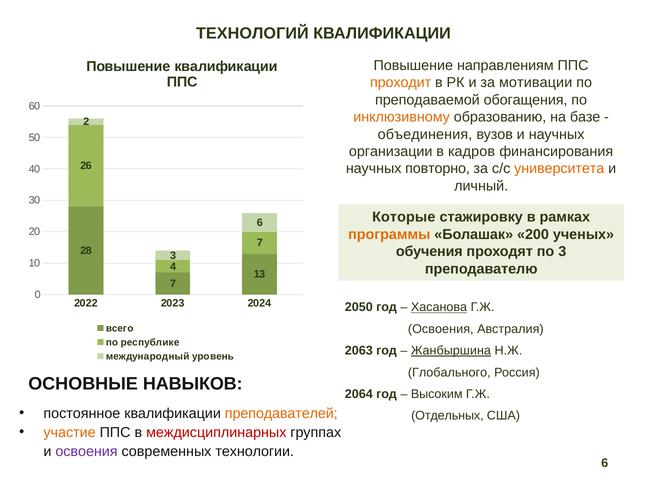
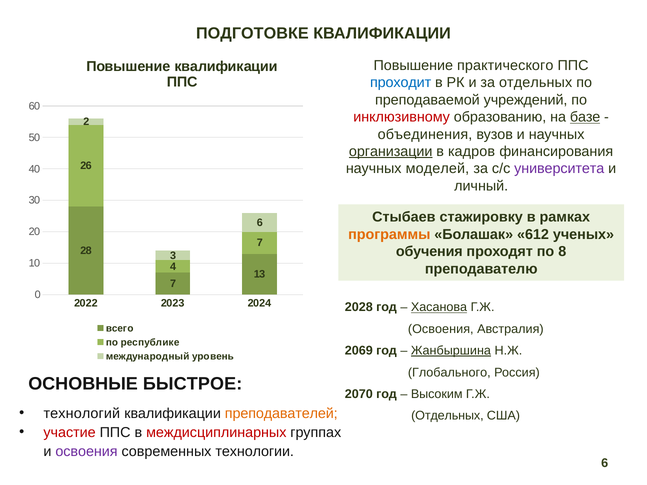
ТЕХНОЛОГИЙ: ТЕХНОЛОГИЙ -> ПОДГОТОВКЕ
направлениям: направлениям -> практического
проходит colour: orange -> blue
за мотивации: мотивации -> отдельных
обогащения: обогащения -> учреждений
инклюзивному colour: orange -> red
базе underline: none -> present
организации underline: none -> present
повторно: повторно -> моделей
университета colour: orange -> purple
Которые: Которые -> Стыбаев
200: 200 -> 612
по 3: 3 -> 8
2050: 2050 -> 2028
2063: 2063 -> 2069
НАВЫКОВ: НАВЫКОВ -> БЫСТРОЕ
2064: 2064 -> 2070
постоянное: постоянное -> технологий
участие colour: orange -> red
